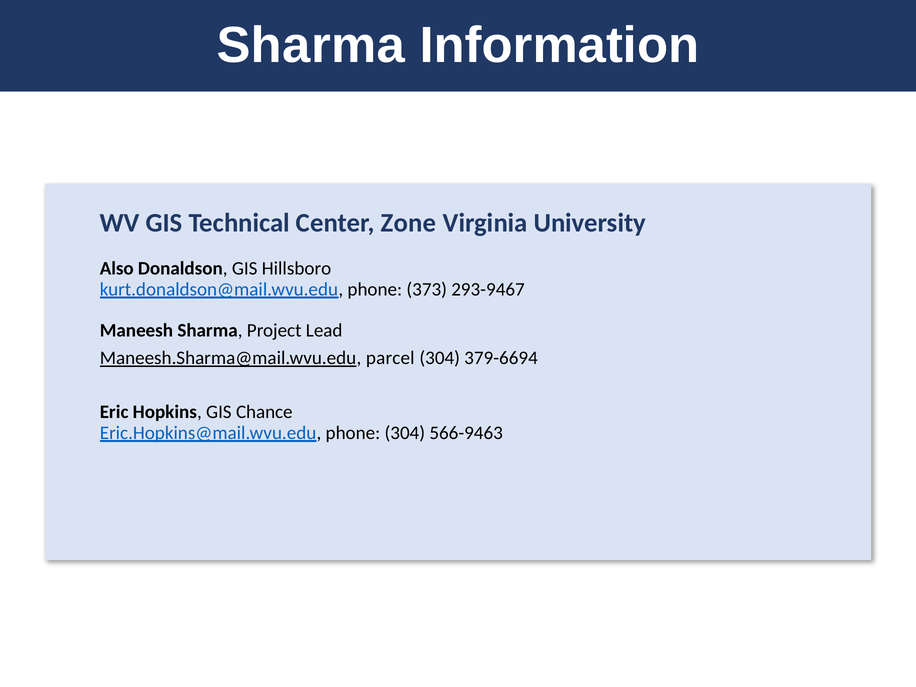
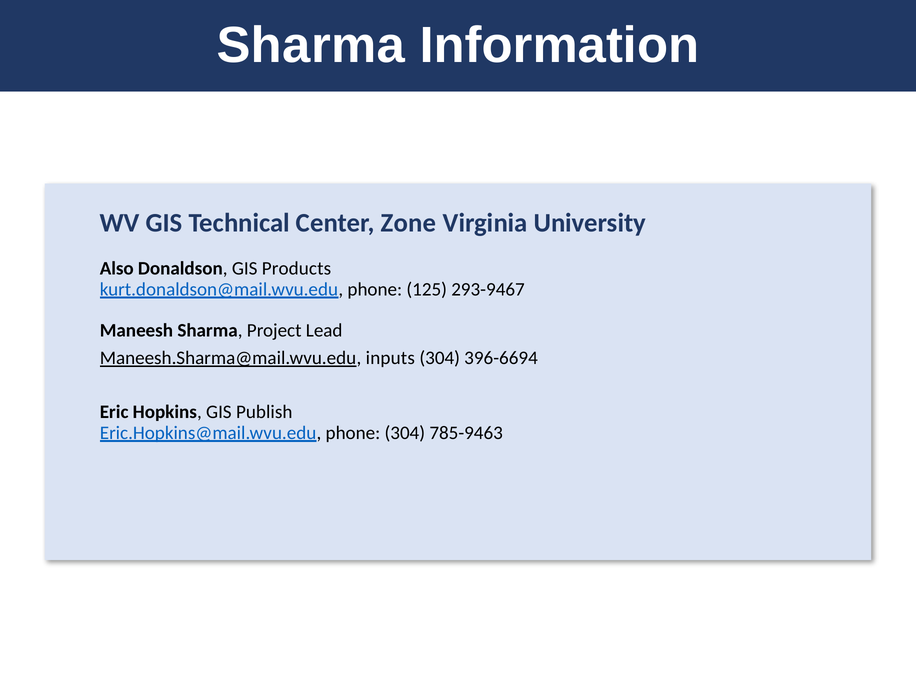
Hillsboro: Hillsboro -> Products
373: 373 -> 125
parcel: parcel -> inputs
379-6694: 379-6694 -> 396-6694
Chance: Chance -> Publish
566-9463: 566-9463 -> 785-9463
